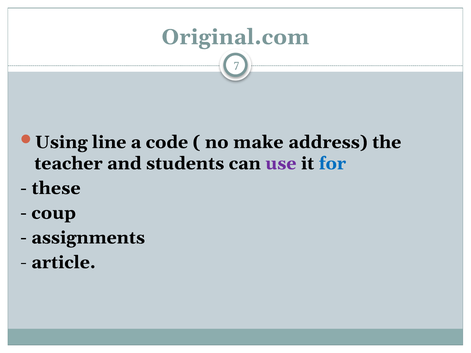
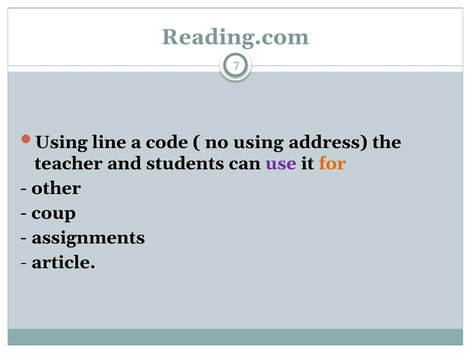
Original.com: Original.com -> Reading.com
no make: make -> using
for colour: blue -> orange
these: these -> other
